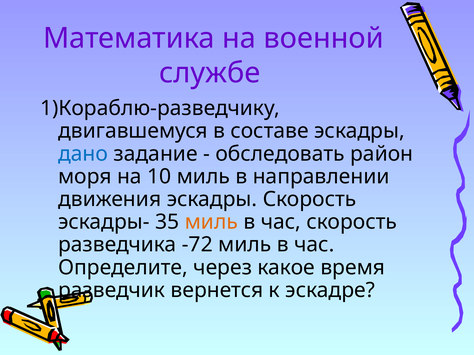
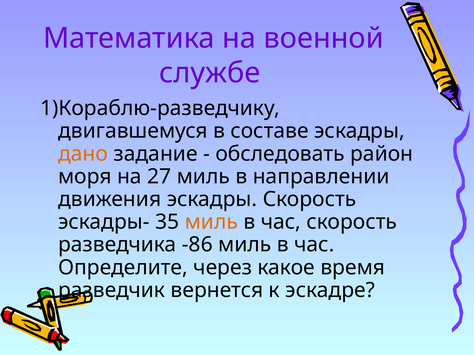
дано colour: blue -> orange
10: 10 -> 27
-72: -72 -> -86
